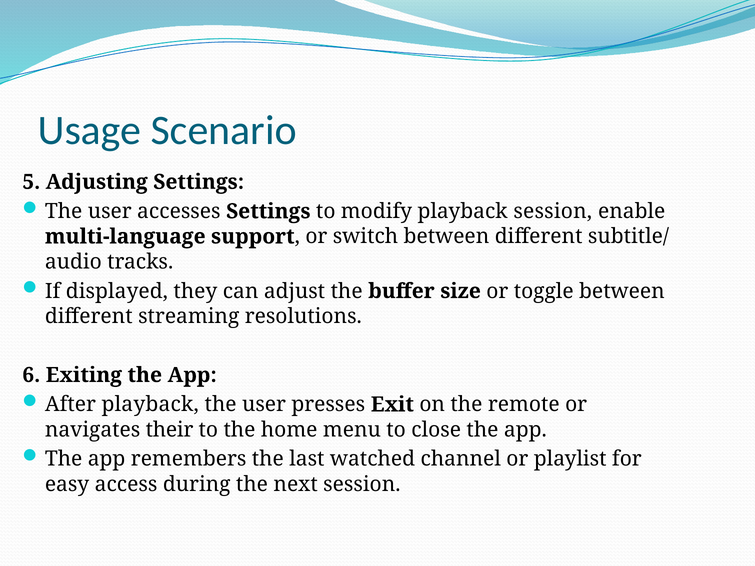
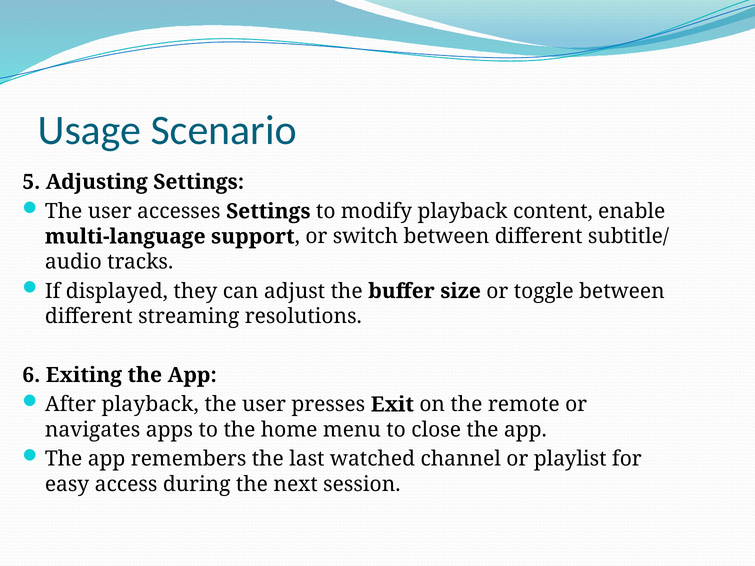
playback session: session -> content
their: their -> apps
